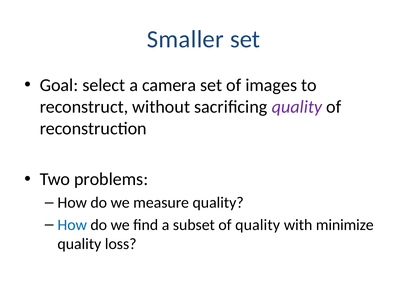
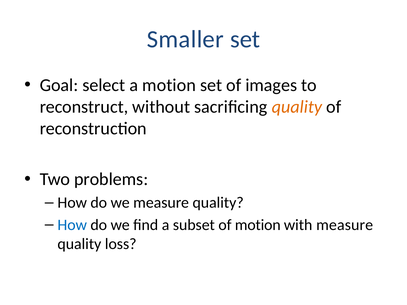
a camera: camera -> motion
quality at (297, 107) colour: purple -> orange
of quality: quality -> motion
with minimize: minimize -> measure
